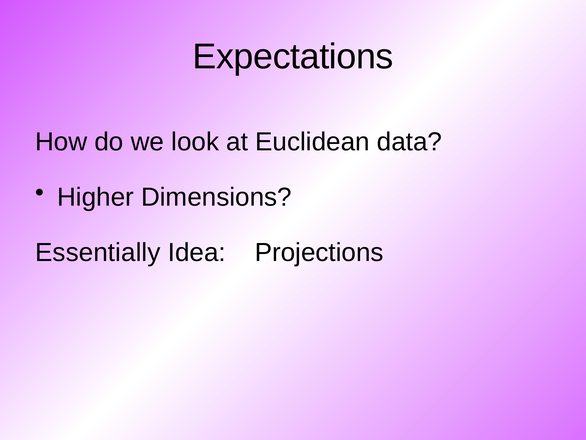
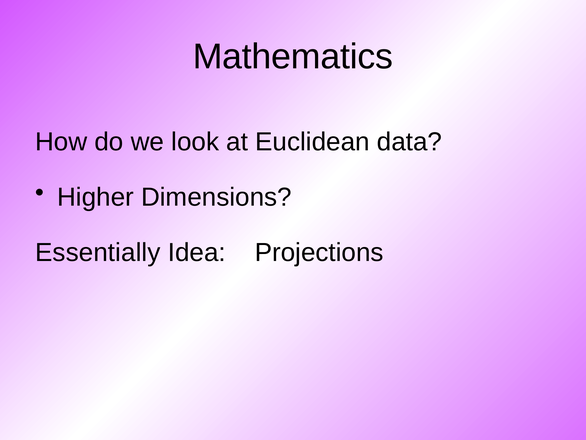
Expectations: Expectations -> Mathematics
